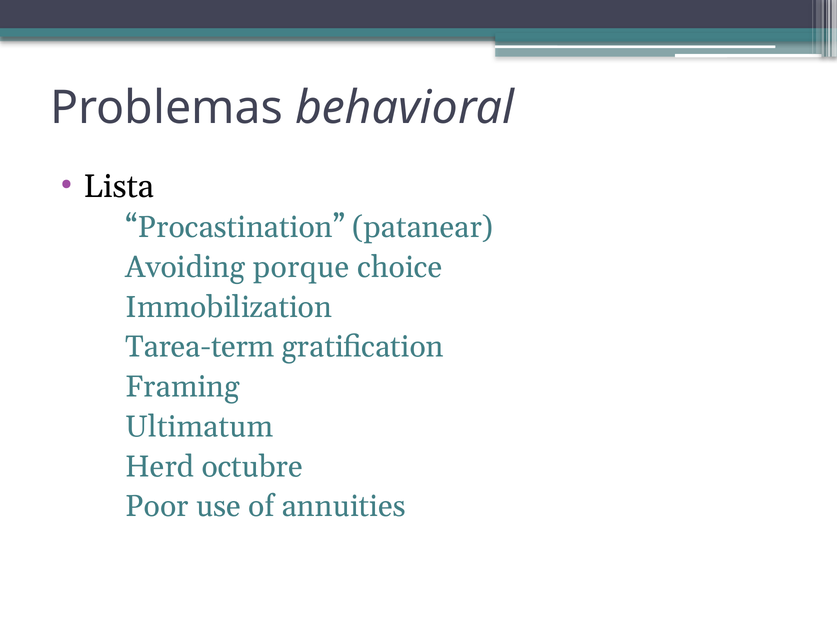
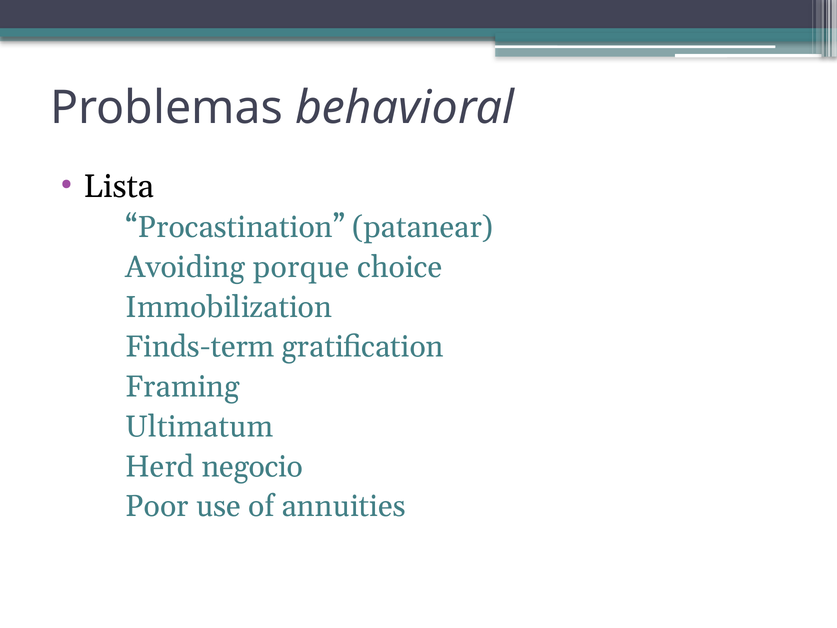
Tarea-term: Tarea-term -> Finds-term
octubre: octubre -> negocio
